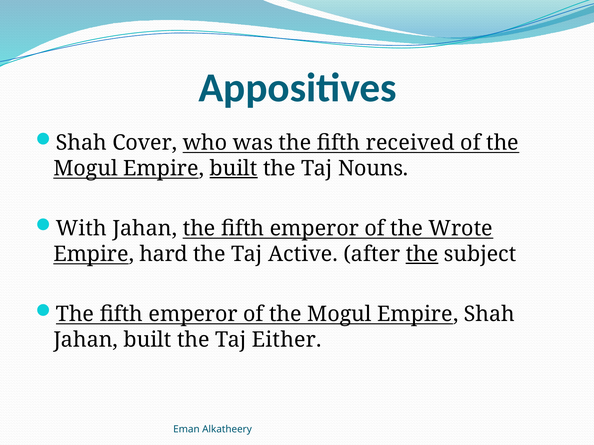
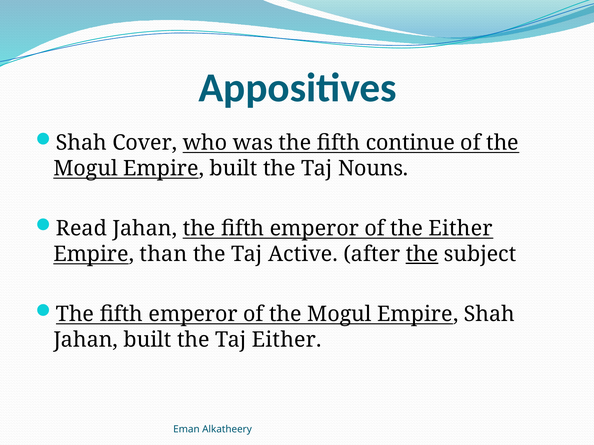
received: received -> continue
built at (234, 169) underline: present -> none
With: With -> Read
the Wrote: Wrote -> Either
hard: hard -> than
